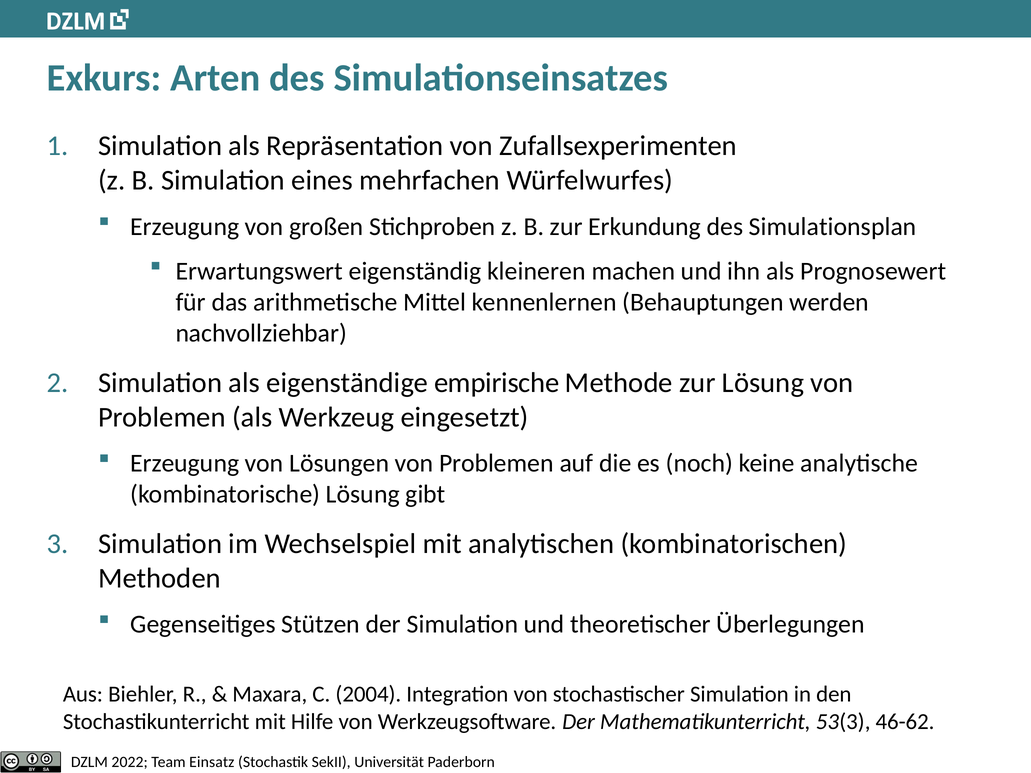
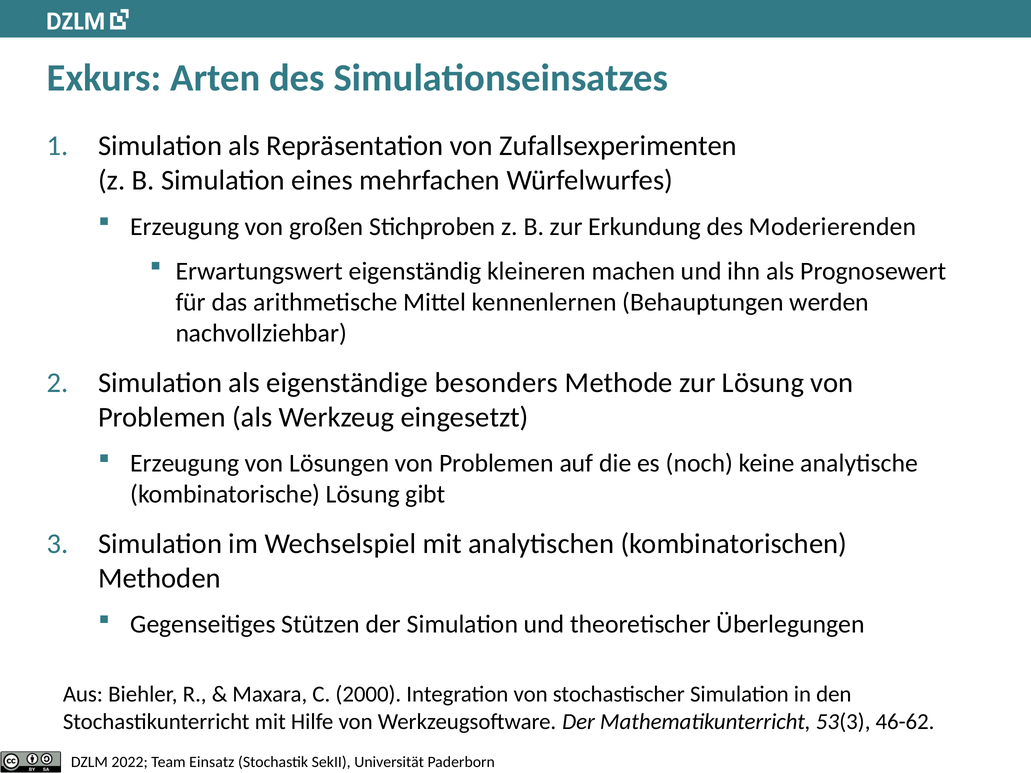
Simulationsplan: Simulationsplan -> Moderierenden
empirische: empirische -> besonders
2004: 2004 -> 2000
